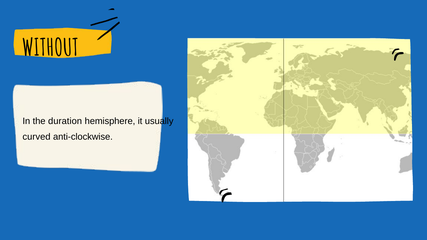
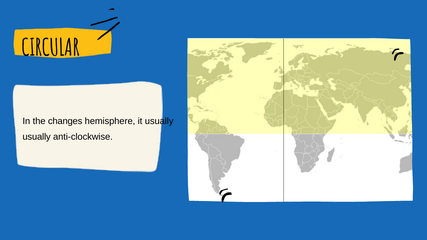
WITHOUT: WITHOUT -> CIRCULAR
duration: duration -> changes
curved at (37, 137): curved -> usually
